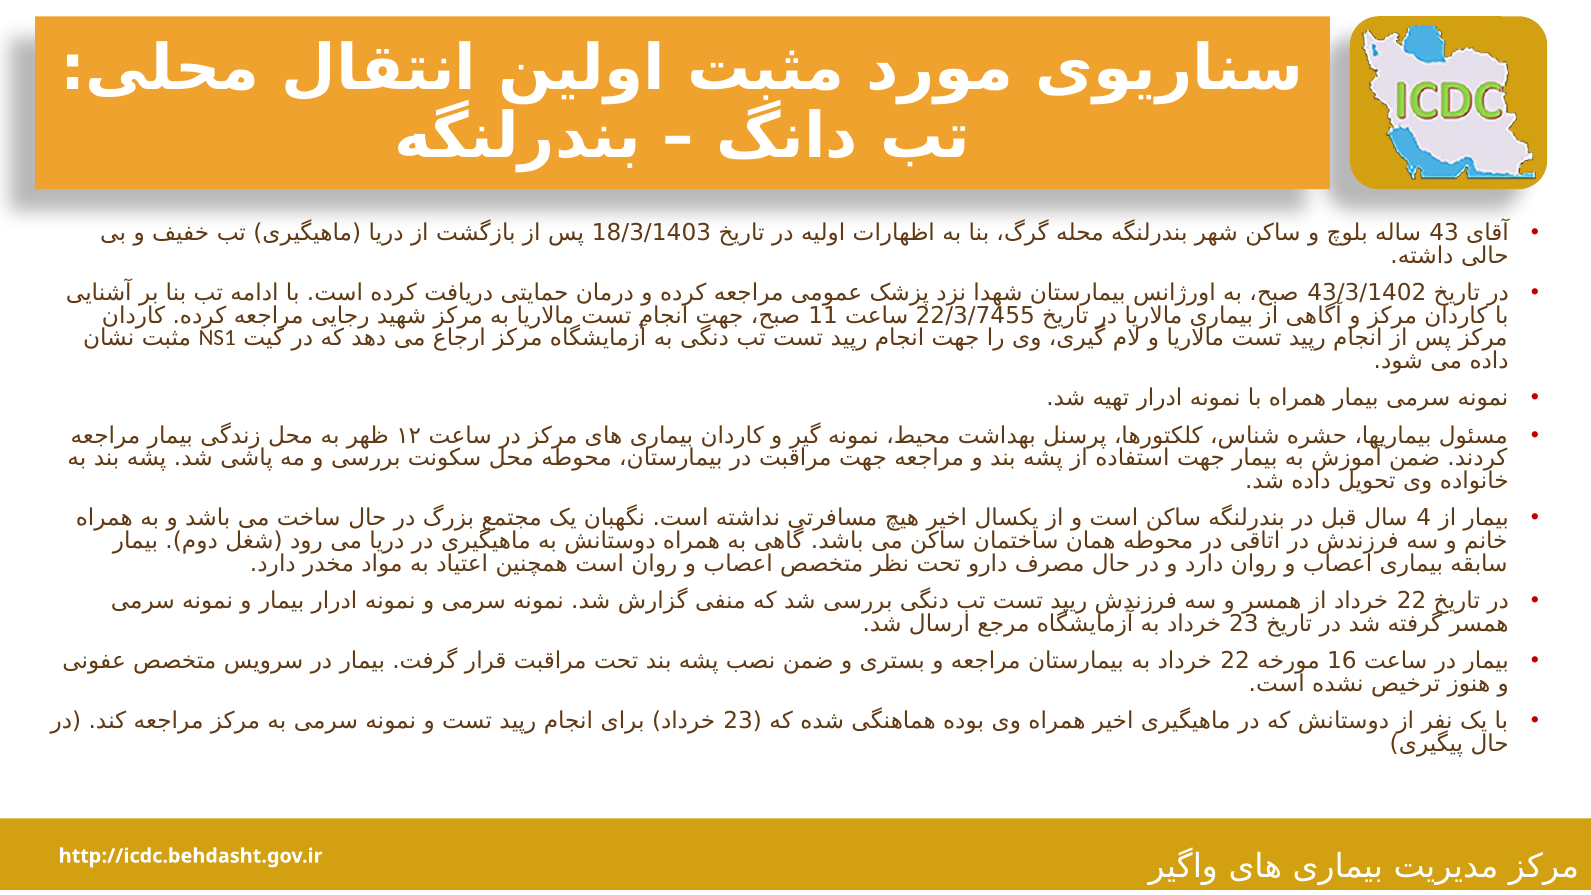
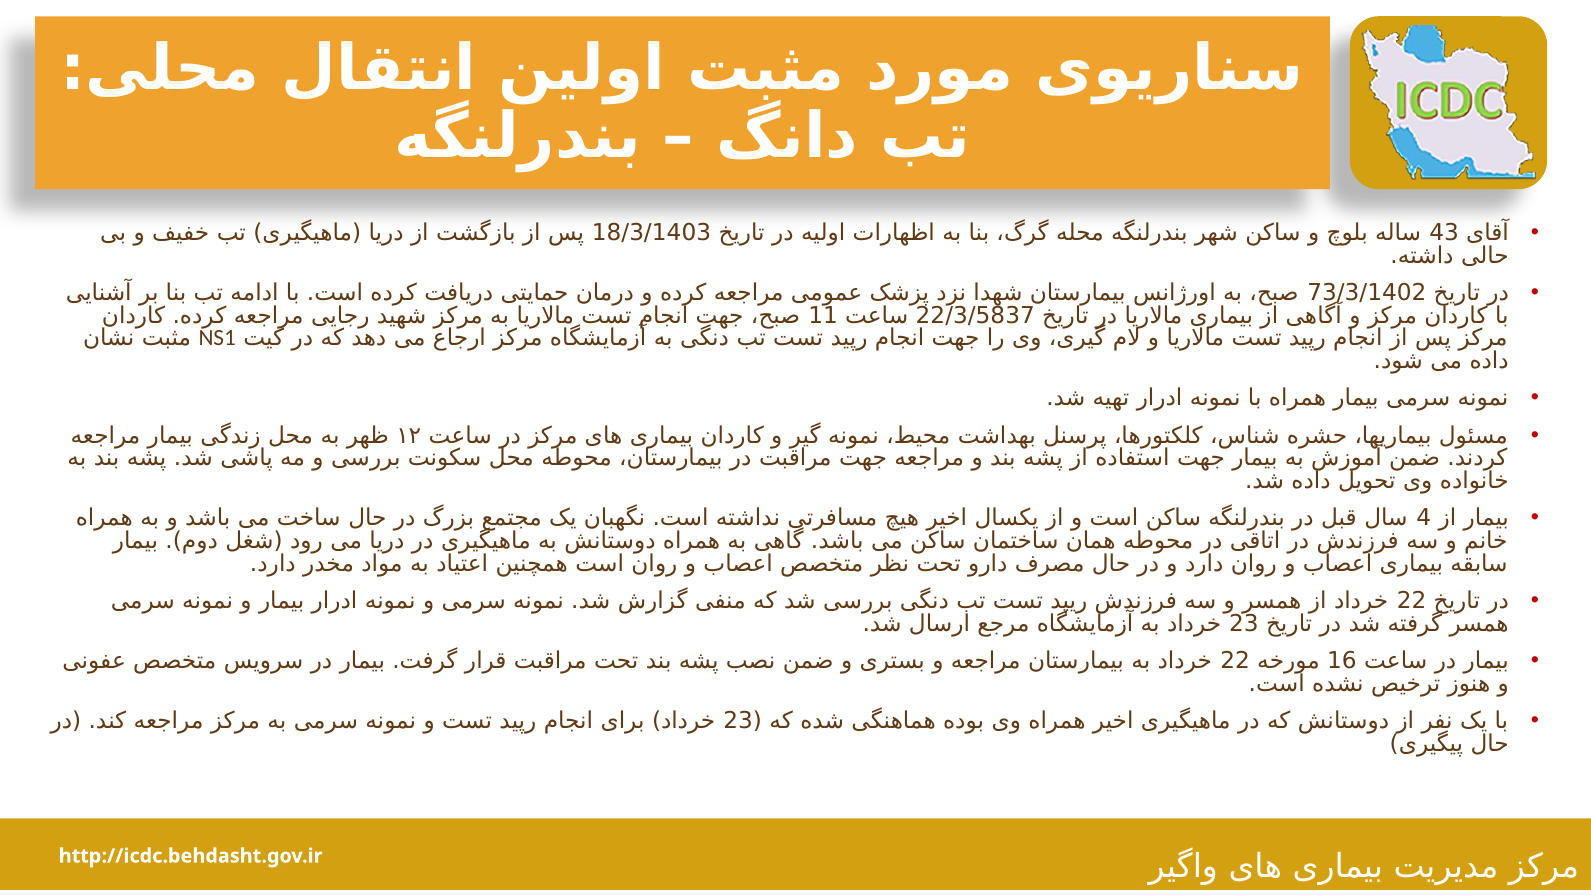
43/3/1402: 43/3/1402 -> 73/3/1402
22/3/7455: 22/3/7455 -> 22/3/5837
